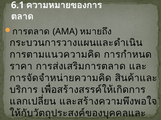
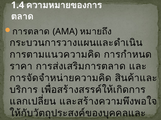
6.1: 6.1 -> 1.4
